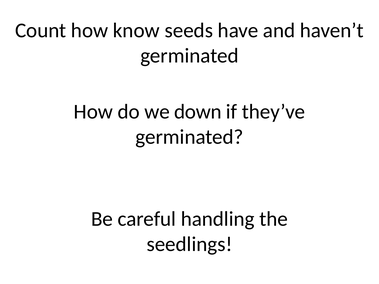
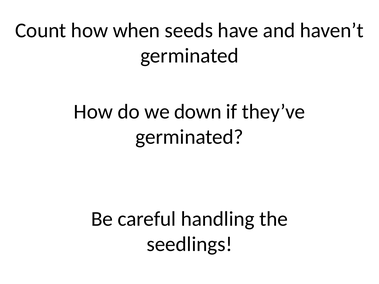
know: know -> when
